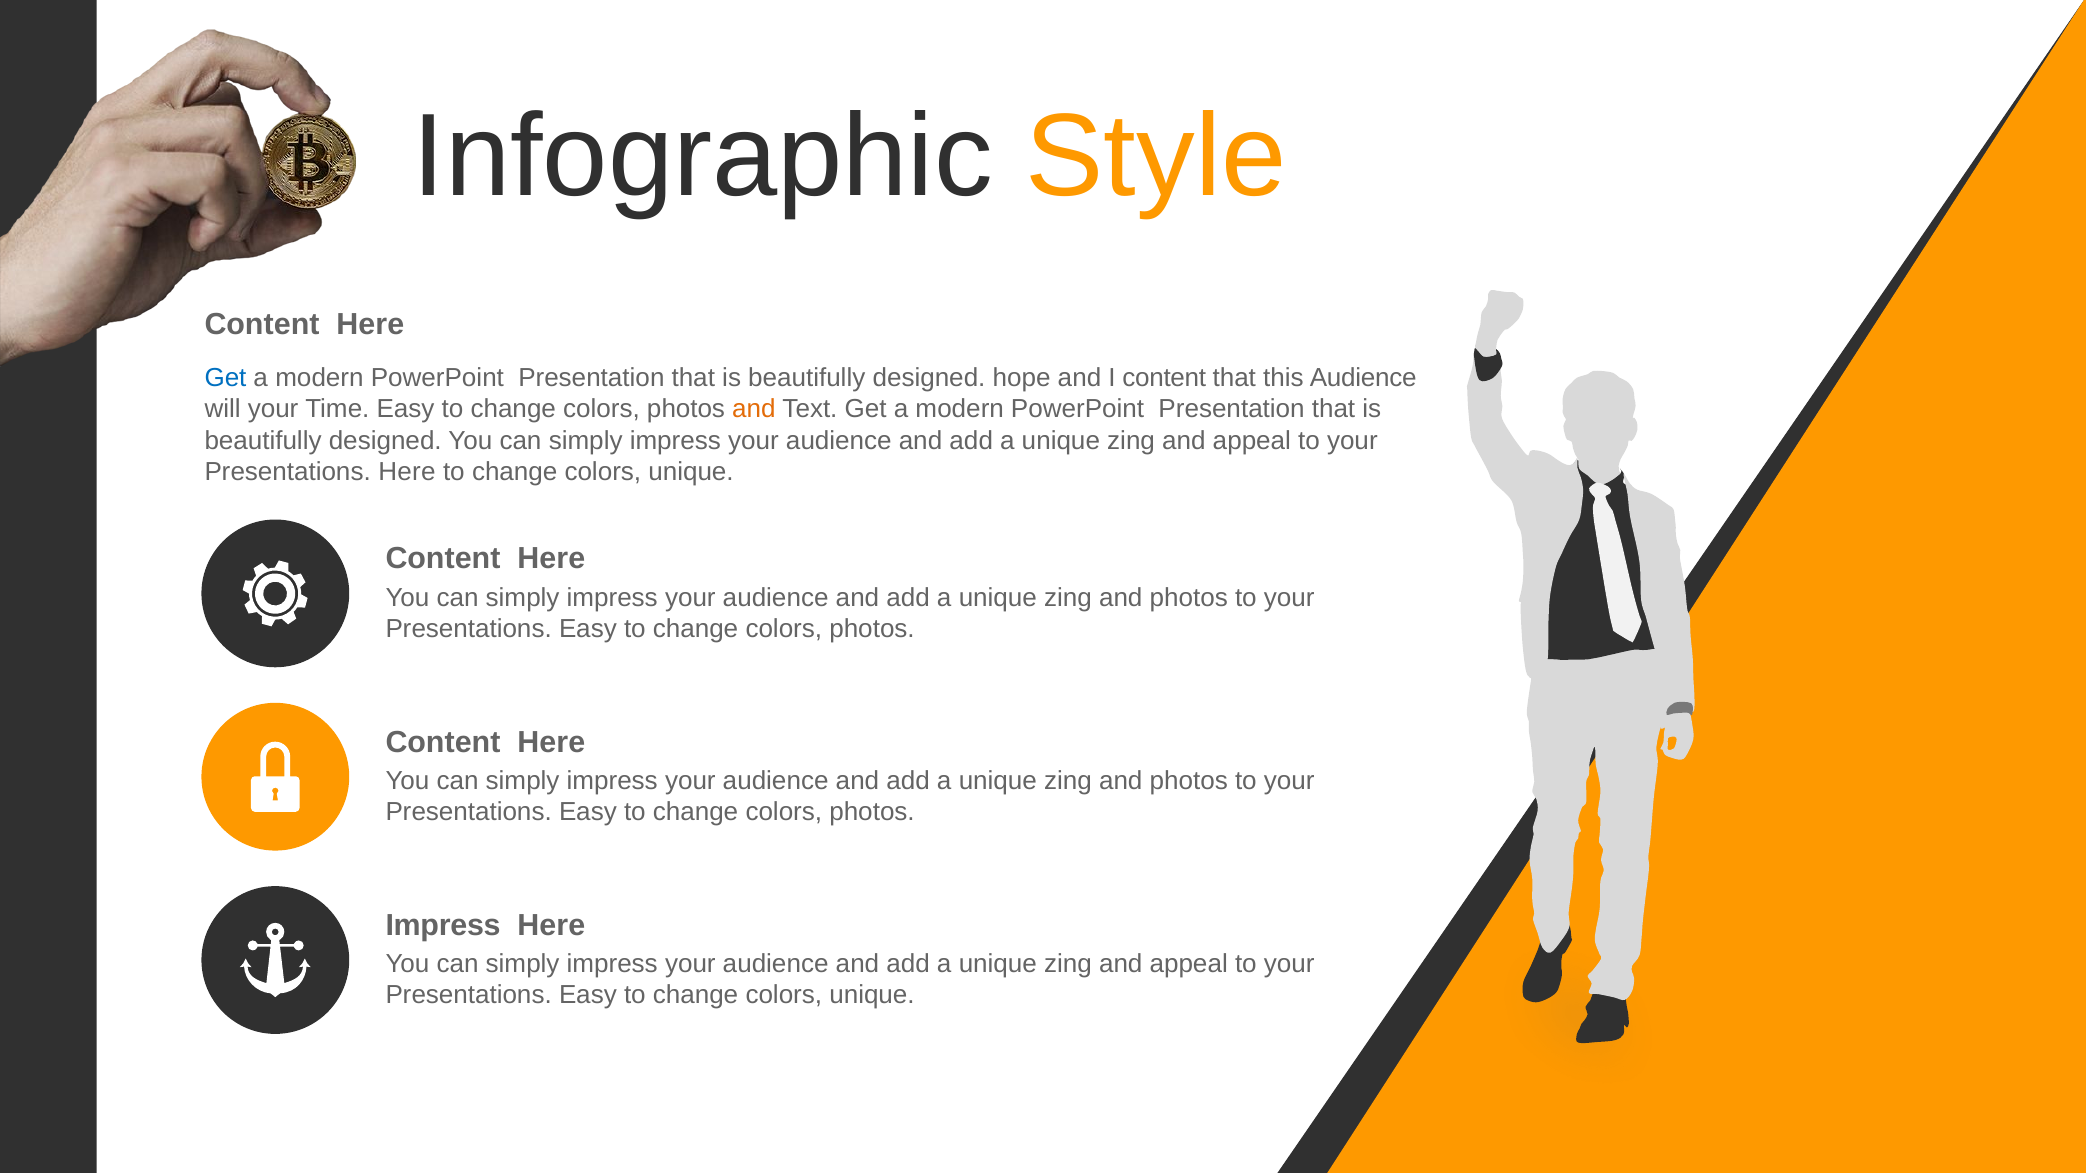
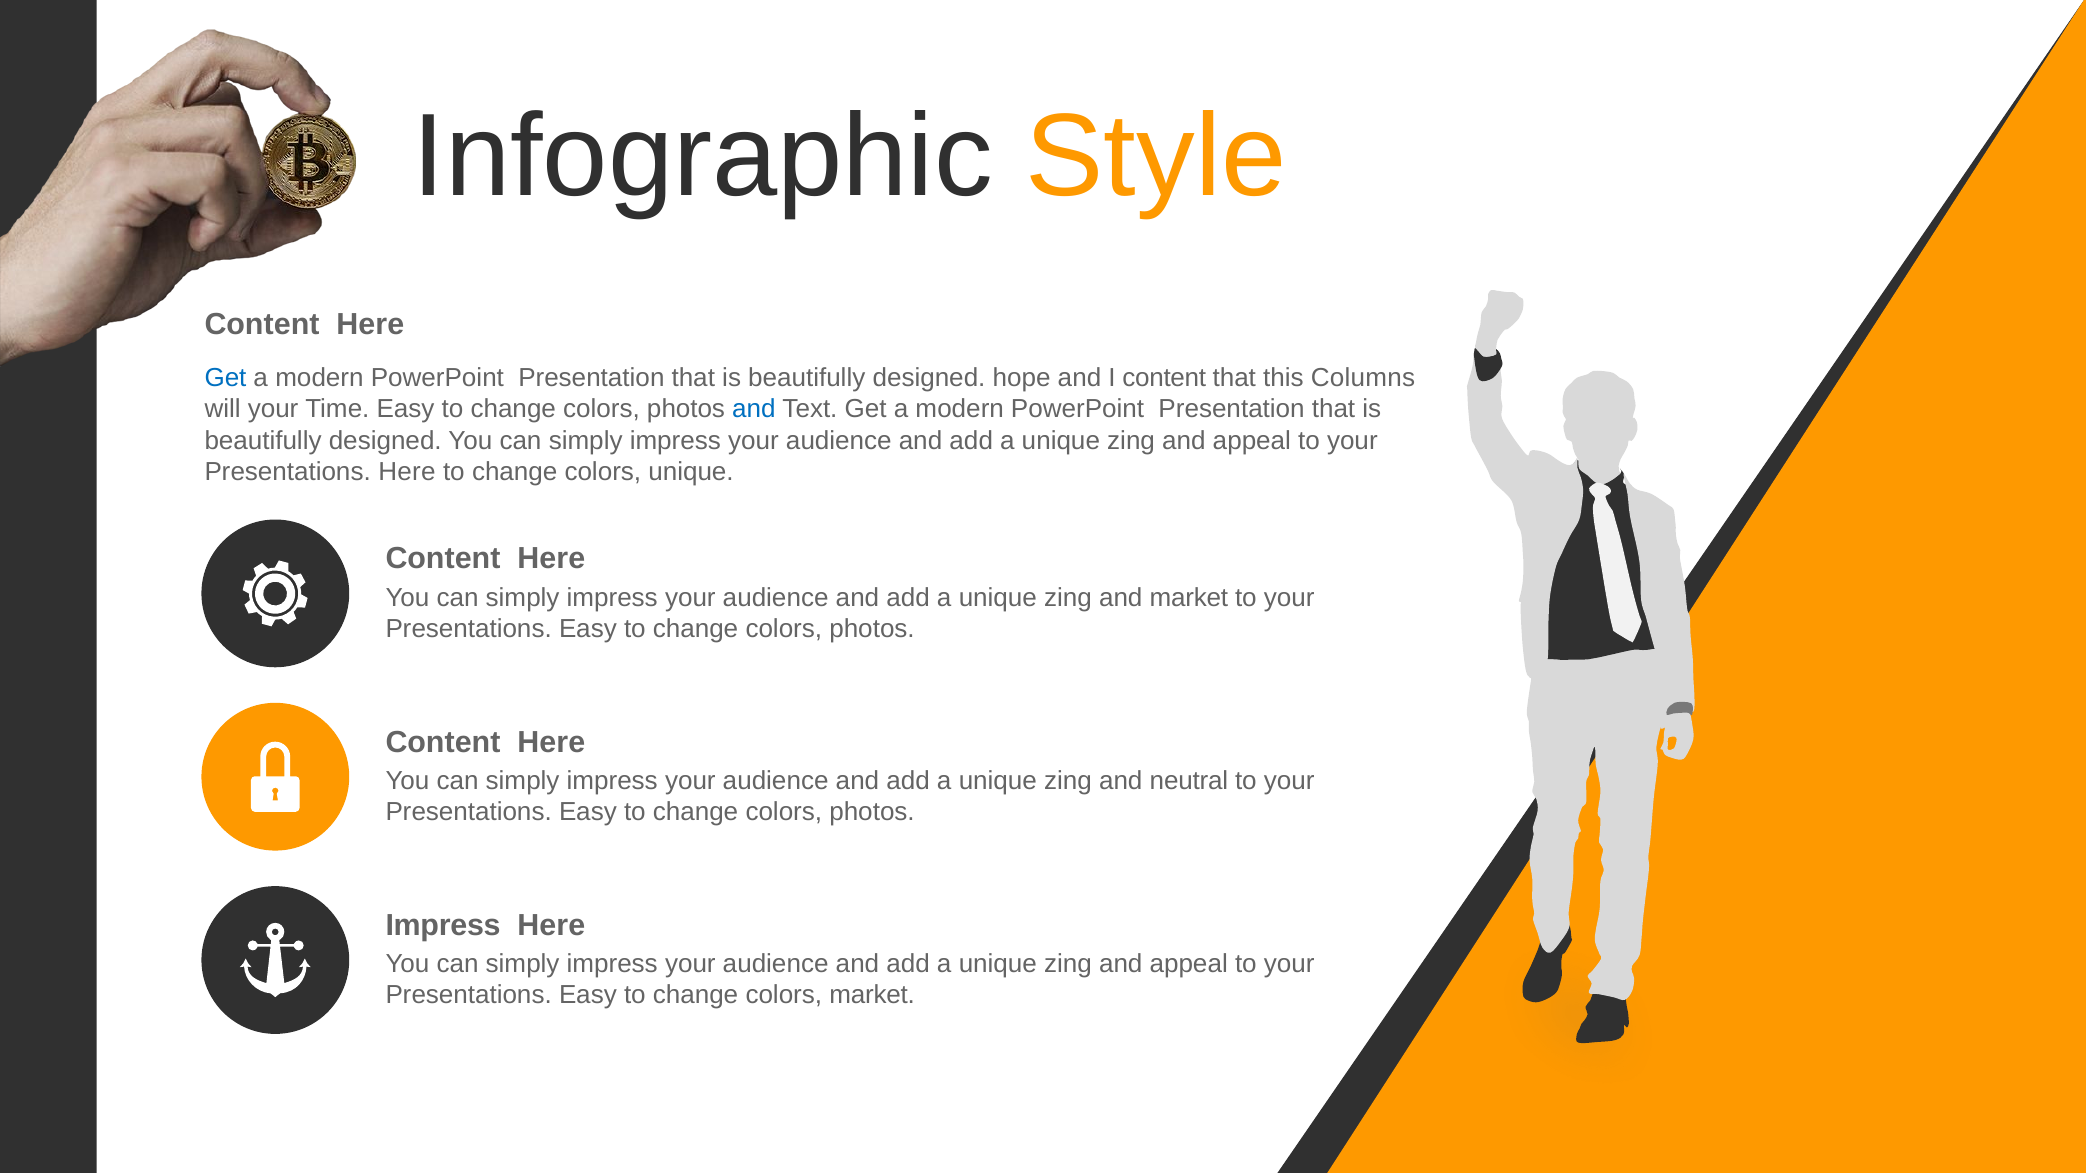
this Audience: Audience -> Columns
and at (754, 409) colour: orange -> blue
photos at (1189, 598): photos -> market
photos at (1189, 781): photos -> neutral
unique at (872, 996): unique -> market
